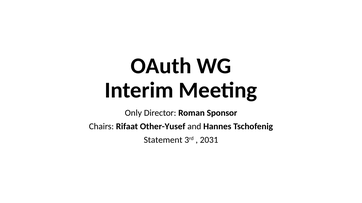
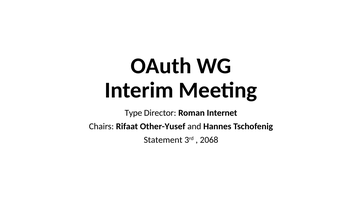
Only: Only -> Type
Sponsor: Sponsor -> Internet
2031: 2031 -> 2068
